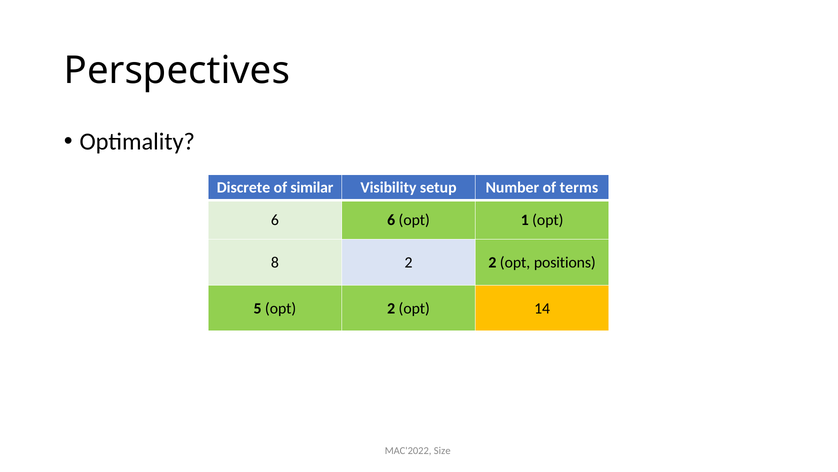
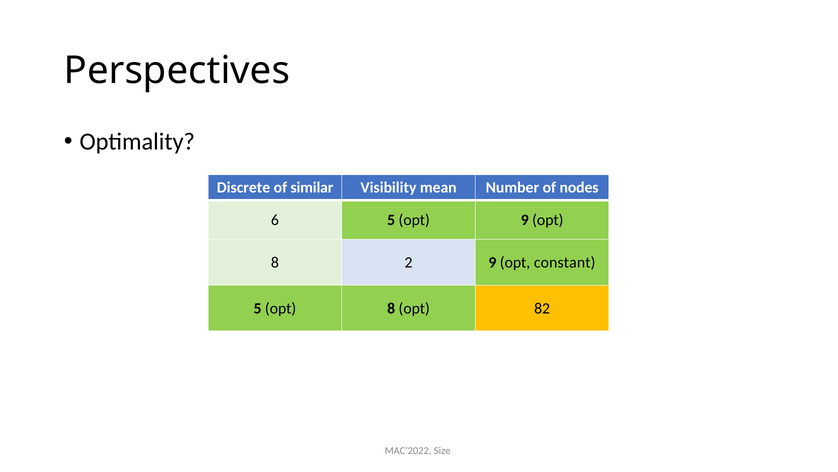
setup: setup -> mean
terms: terms -> nodes
6 6: 6 -> 5
opt 1: 1 -> 9
2 2: 2 -> 9
positions: positions -> constant
5 opt 2: 2 -> 8
14: 14 -> 82
